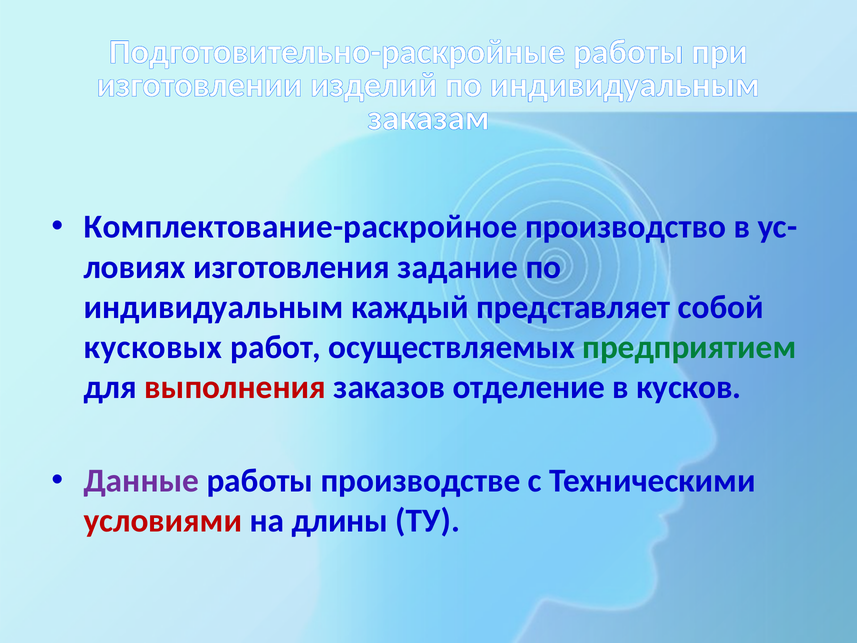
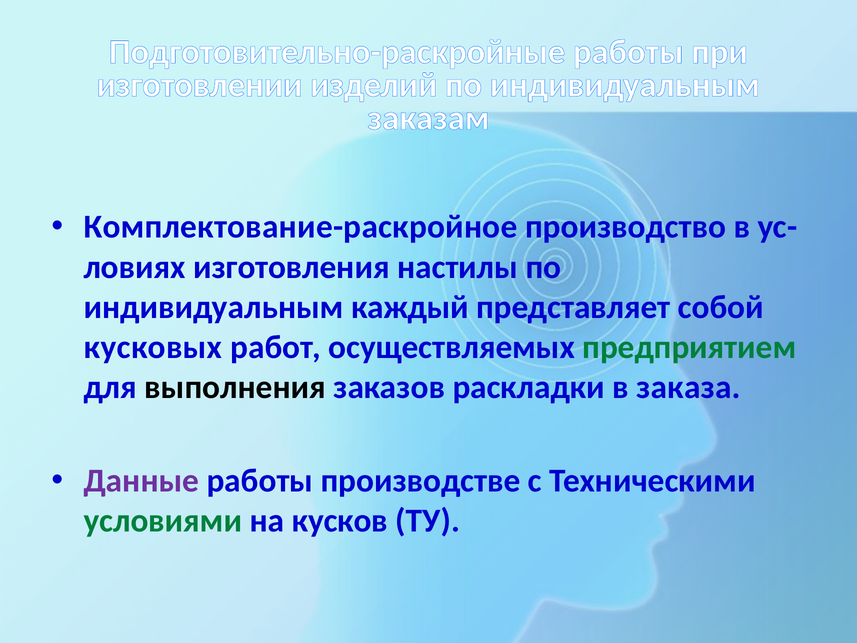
задание: задание -> настилы
выполнения colour: red -> black
отделение: отделение -> раскладки
кусков: кусков -> заказа
условиями colour: red -> green
длины: длины -> кусков
